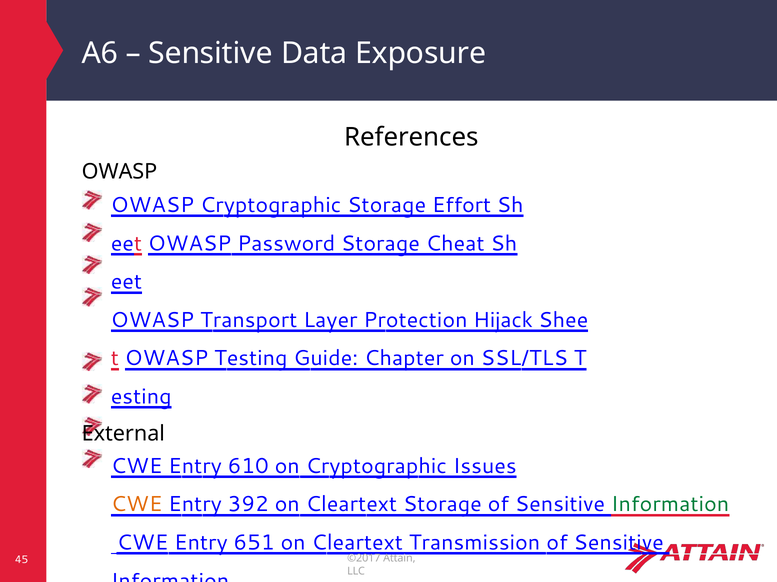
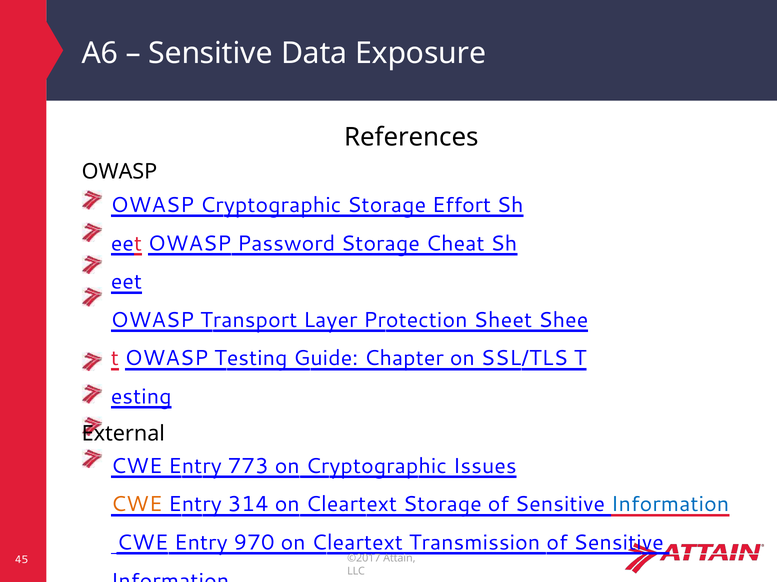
Hijack: Hijack -> Sheet
610: 610 -> 773
392: 392 -> 314
Information at (670, 505) colour: green -> blue
651: 651 -> 970
